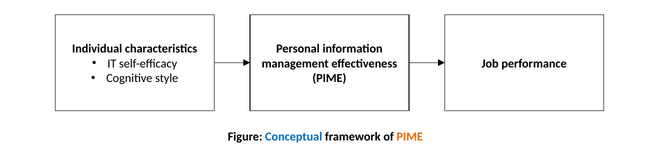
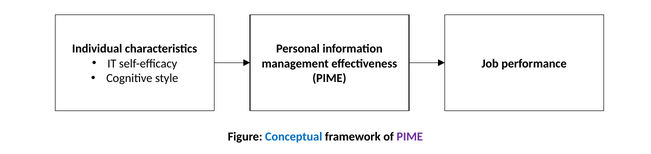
PIME at (410, 137) colour: orange -> purple
